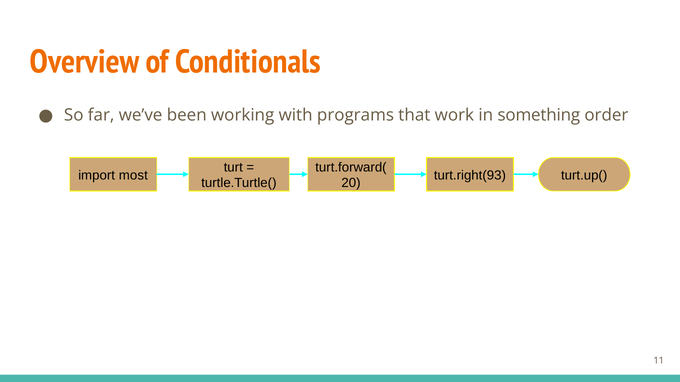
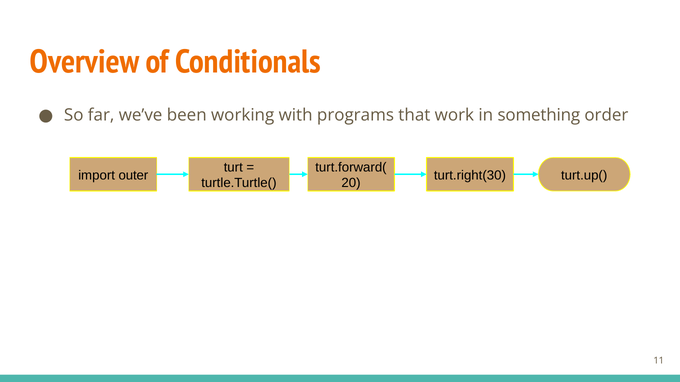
most: most -> outer
turt.right(93: turt.right(93 -> turt.right(30
